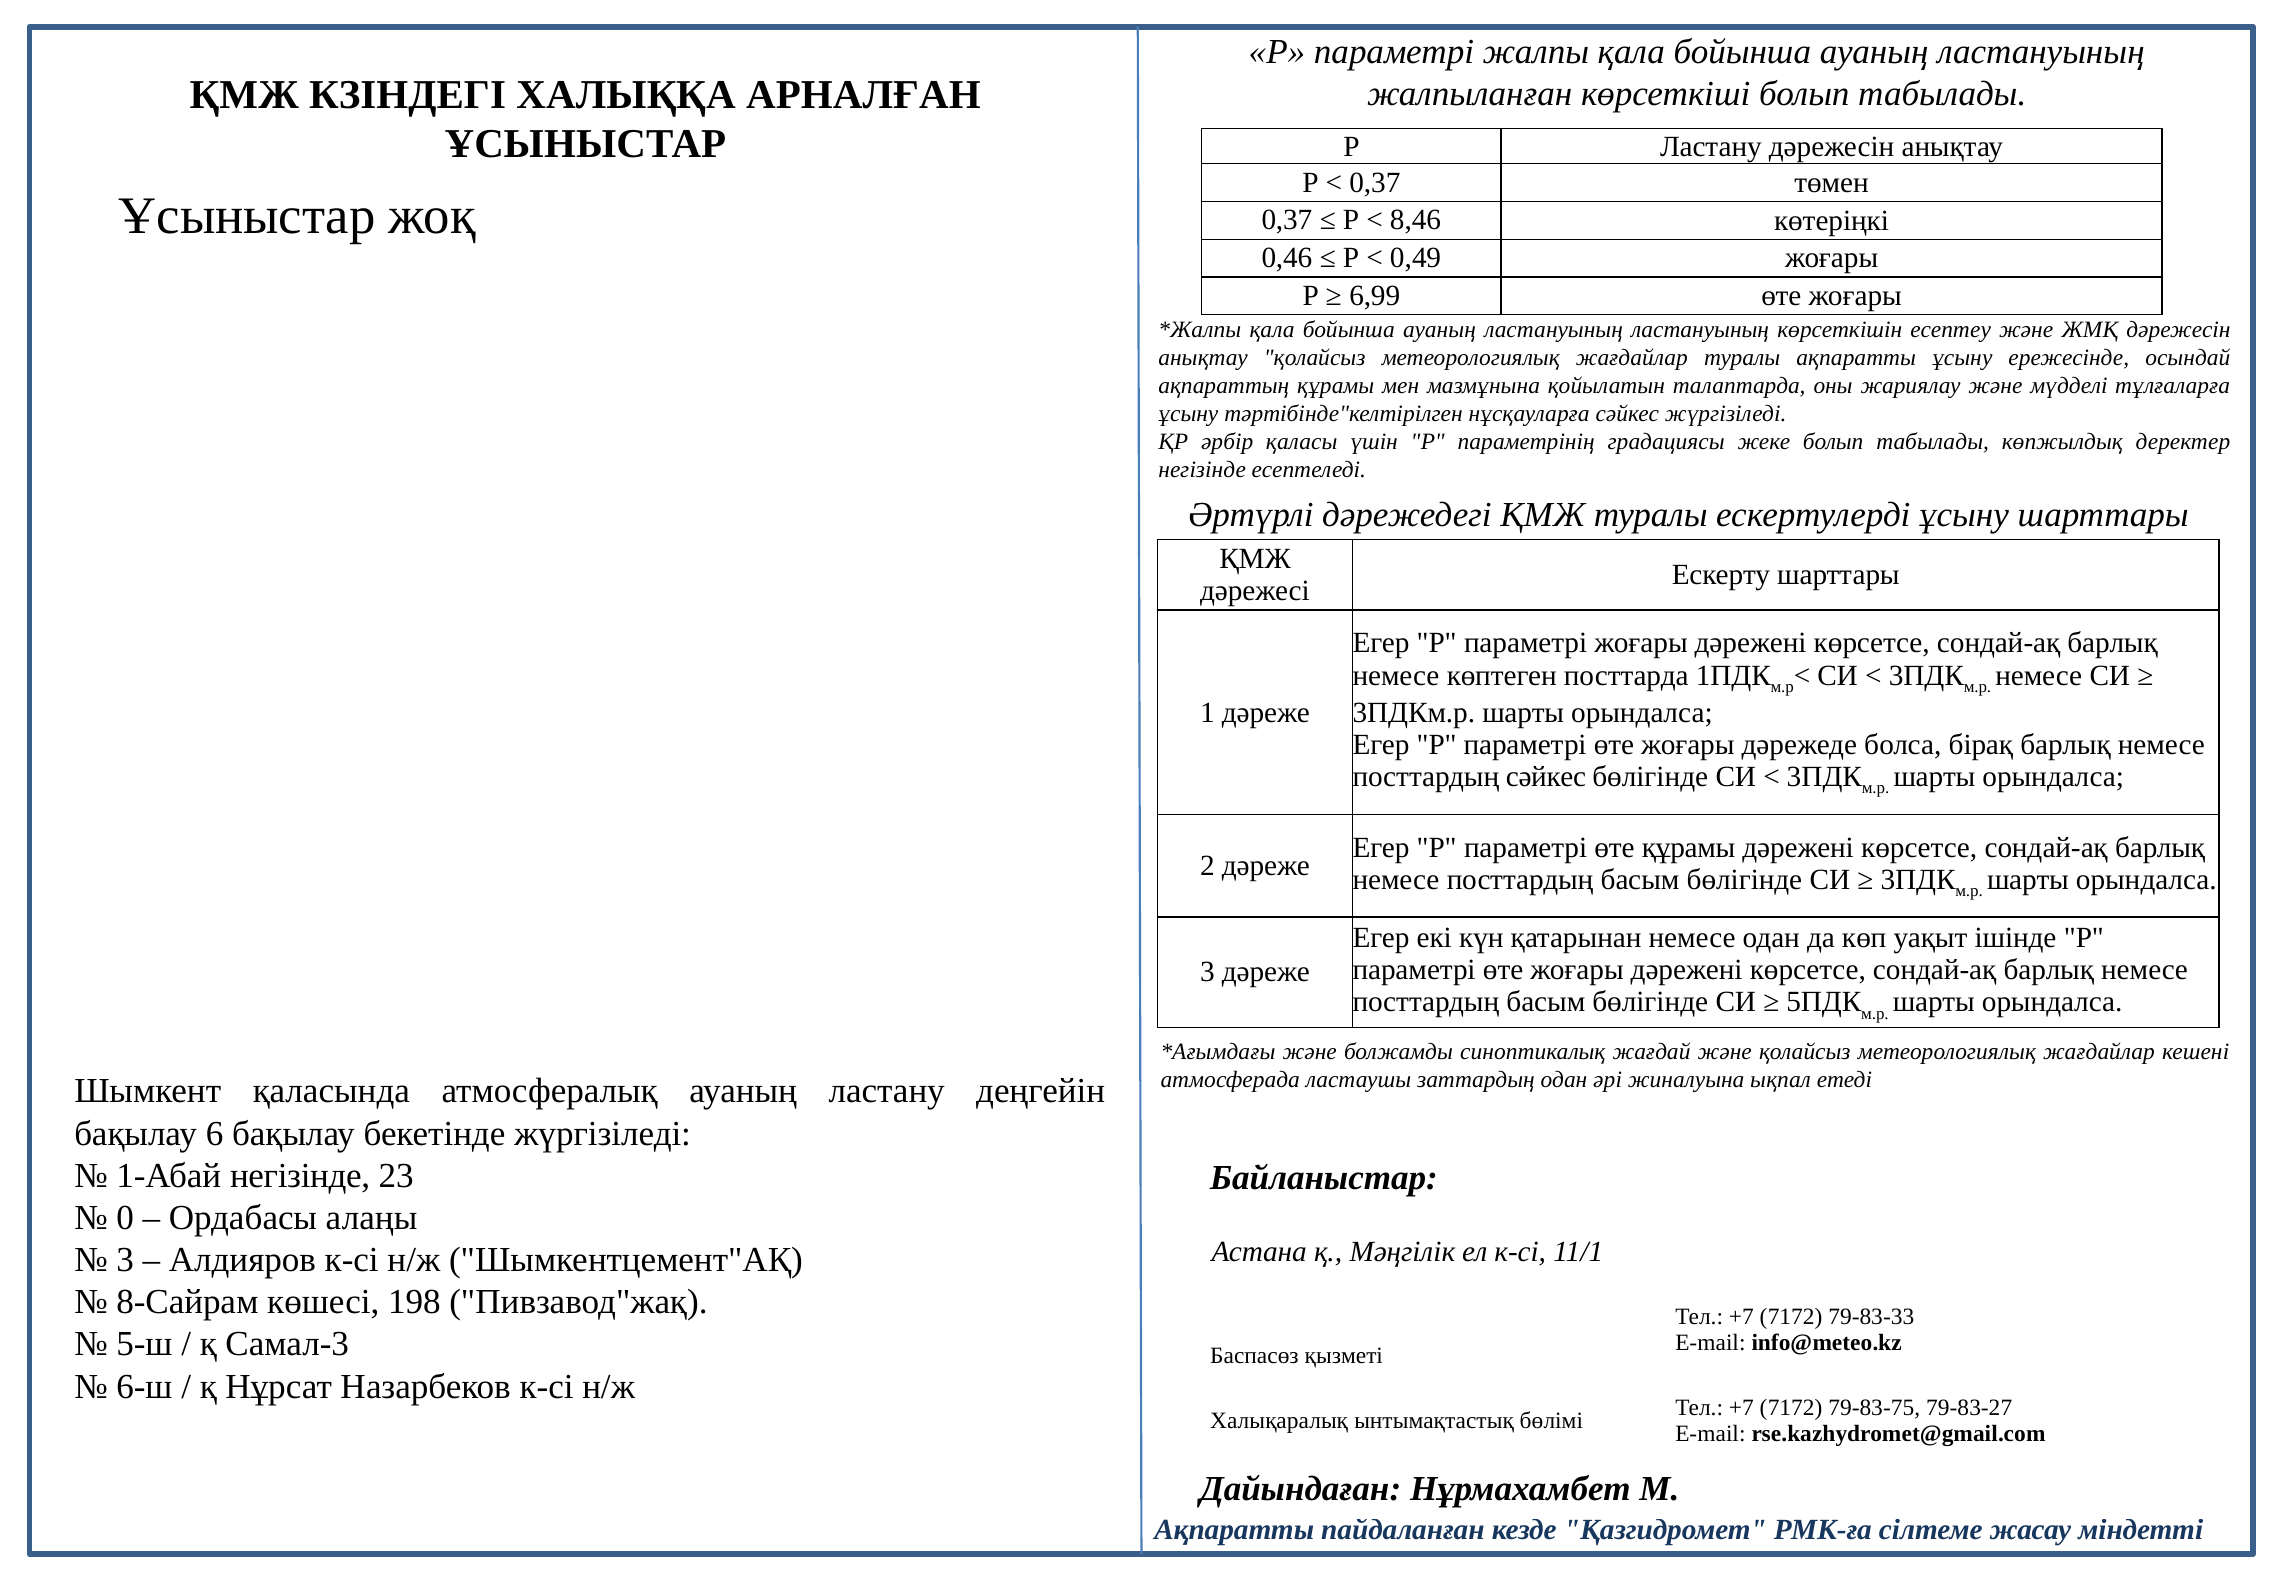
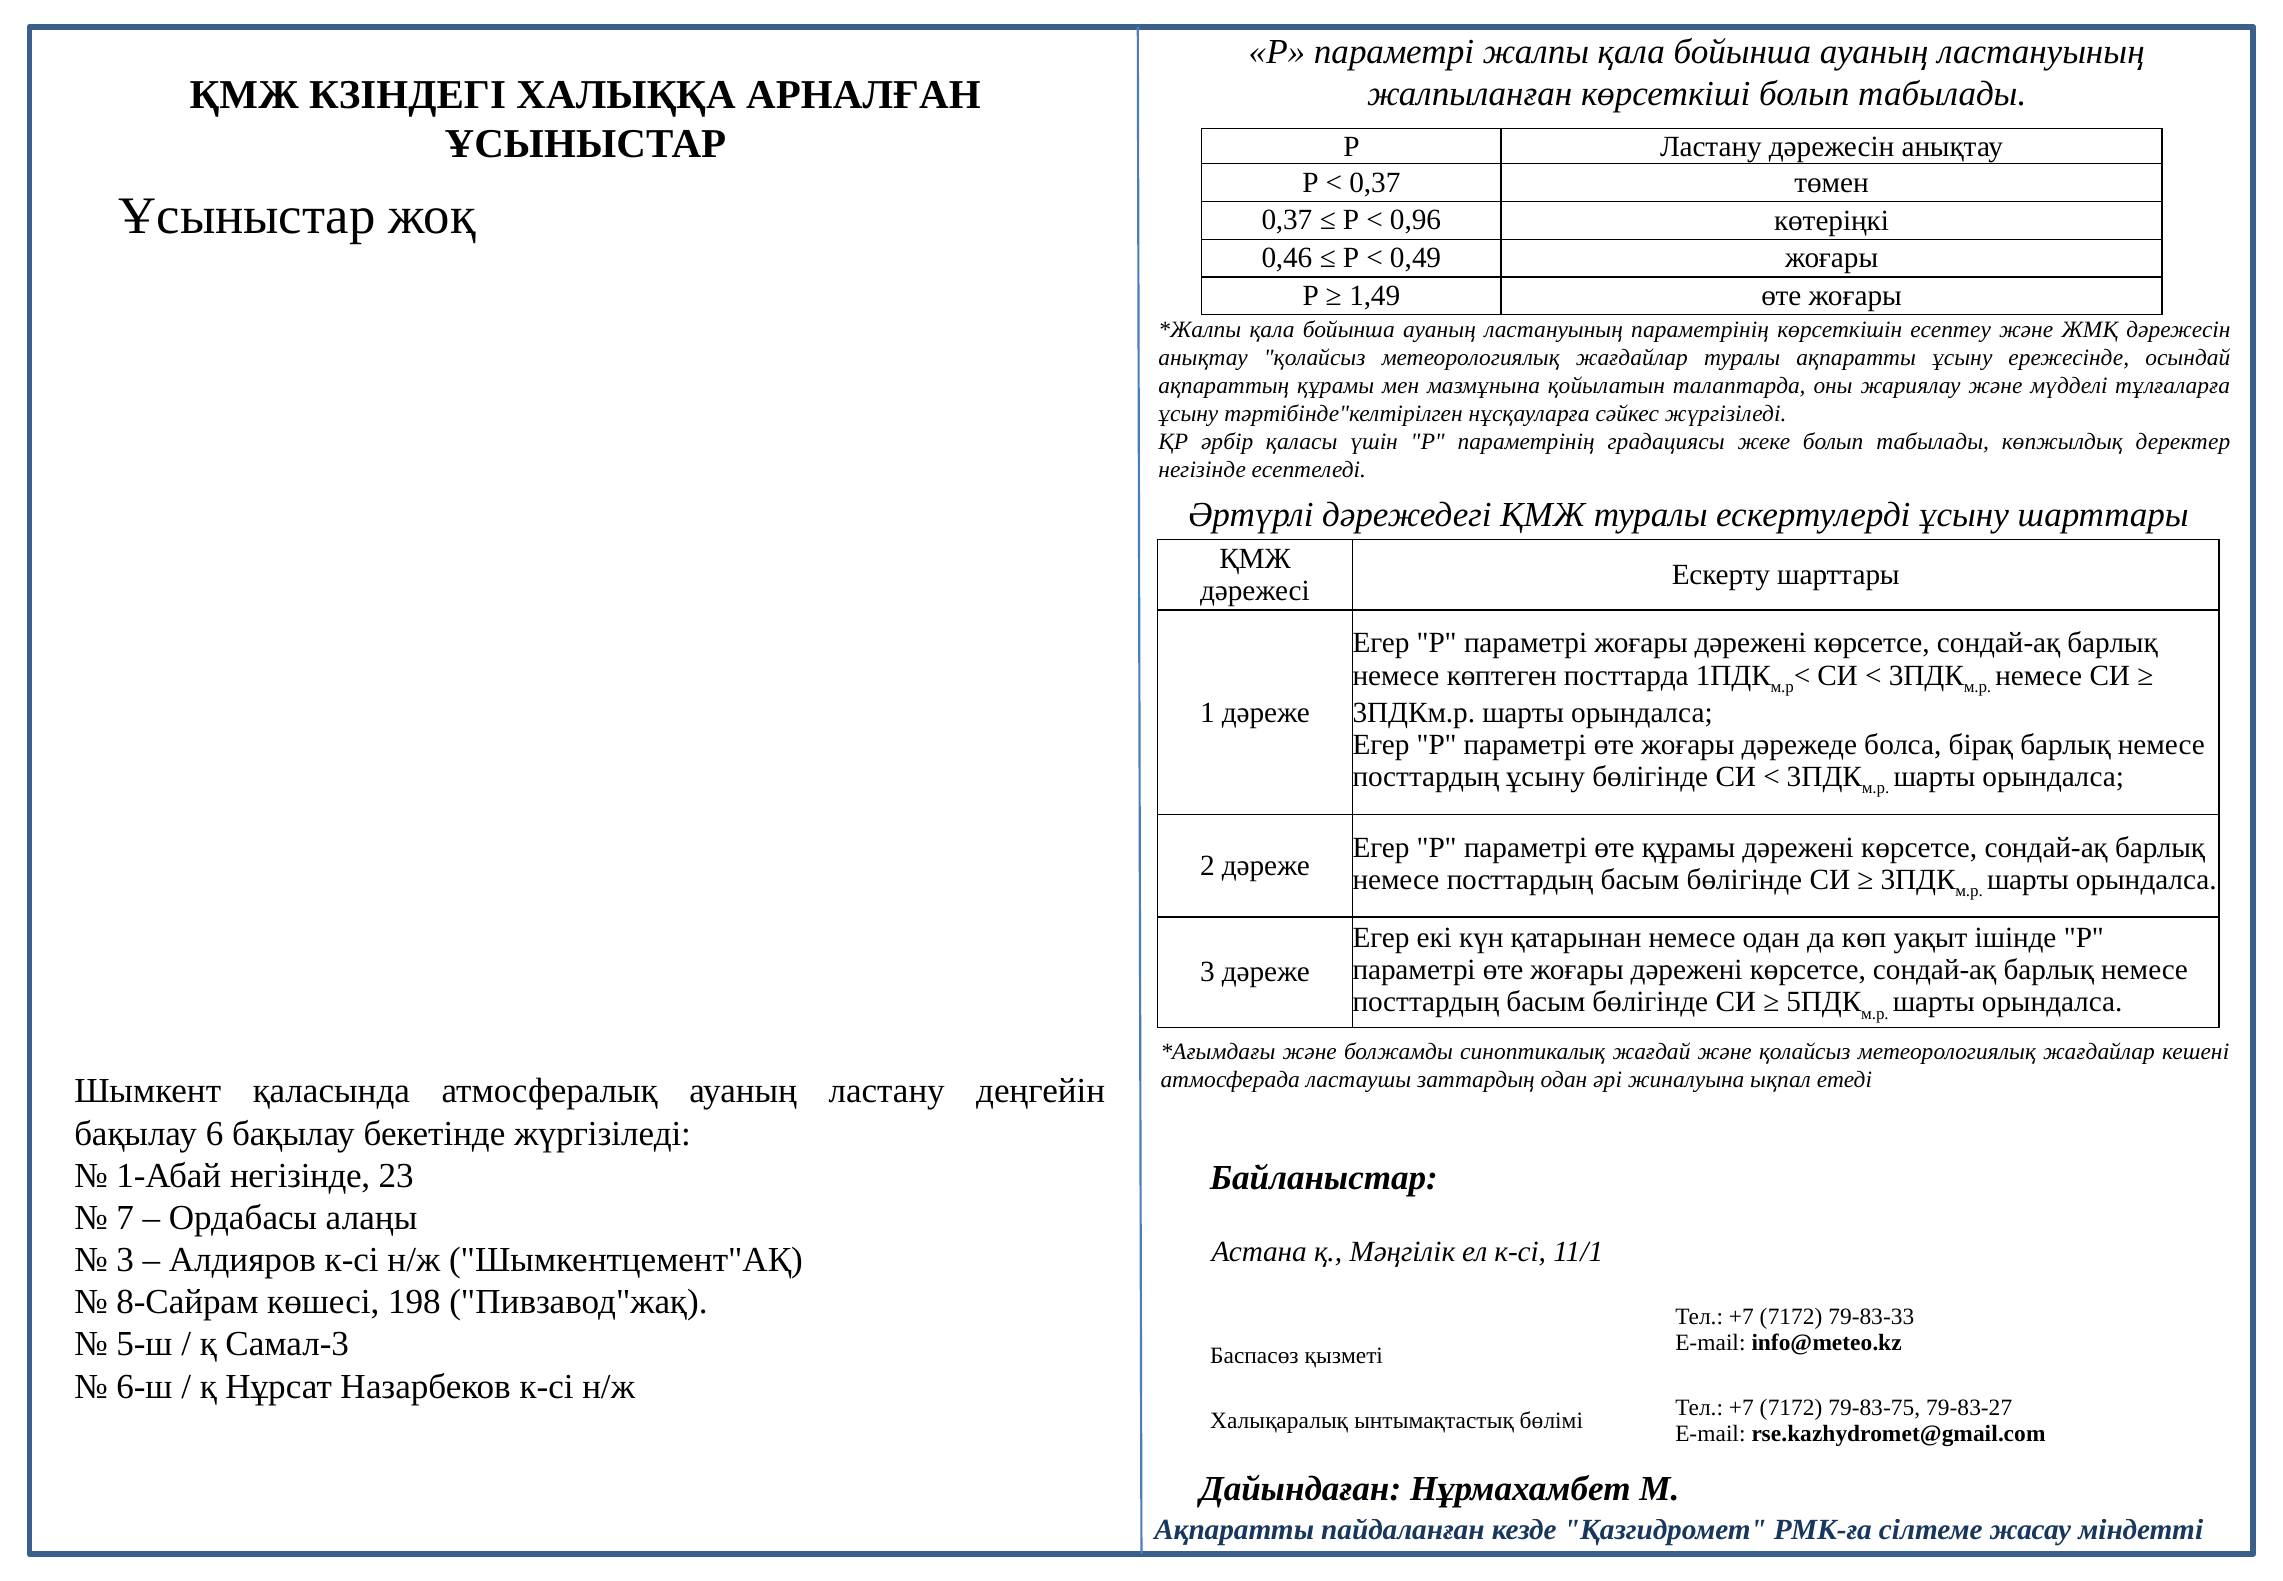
8,46: 8,46 -> 0,96
6,99: 6,99 -> 1,49
ластануының ластануының: ластануының -> параметрінің
посттардың сәйкес: сәйкес -> ұсыну
0: 0 -> 7
